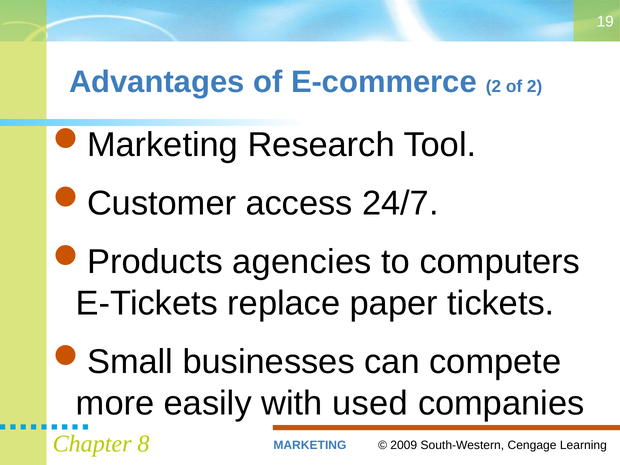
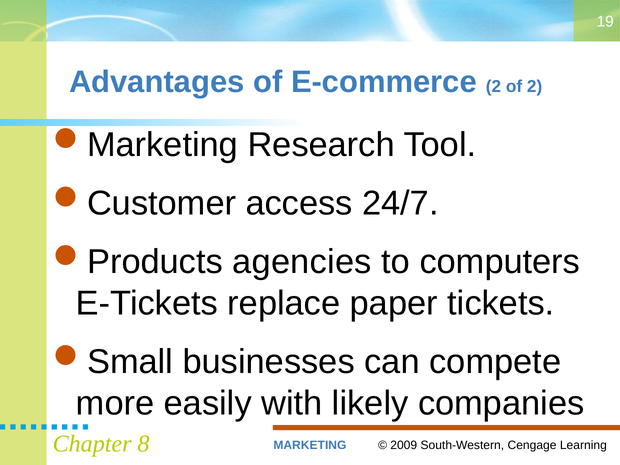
used: used -> likely
